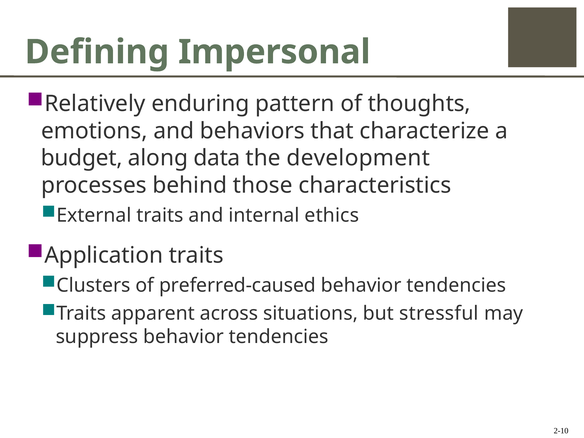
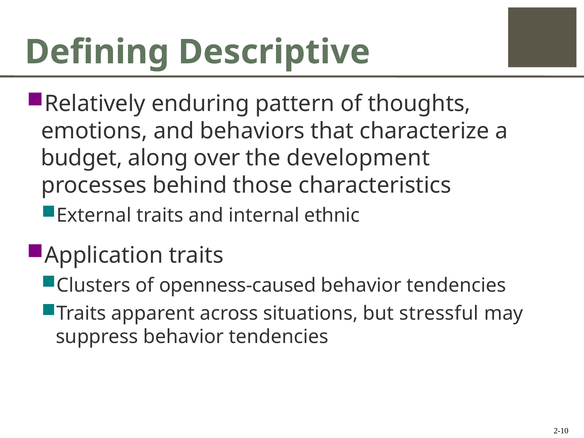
Impersonal: Impersonal -> Descriptive
data: data -> over
ethics: ethics -> ethnic
preferred-caused: preferred-caused -> openness-caused
